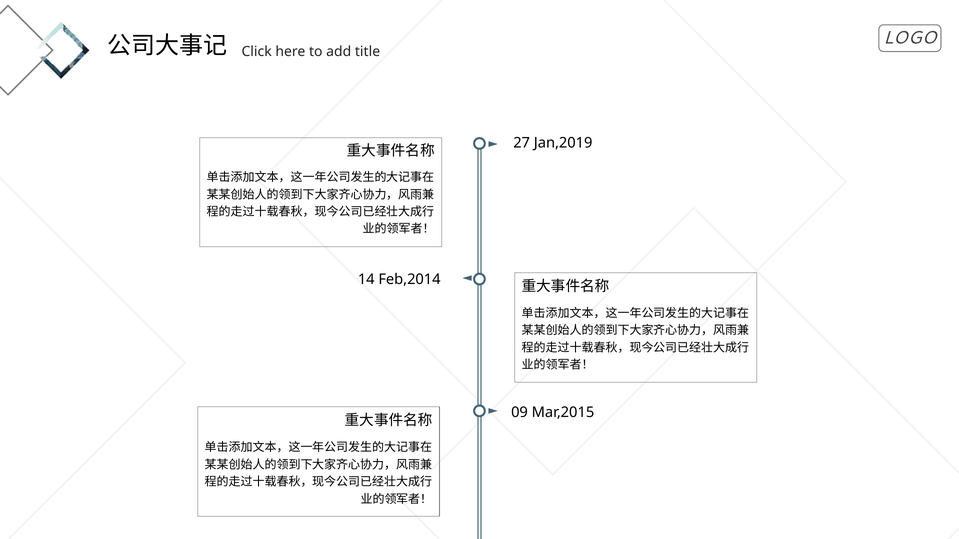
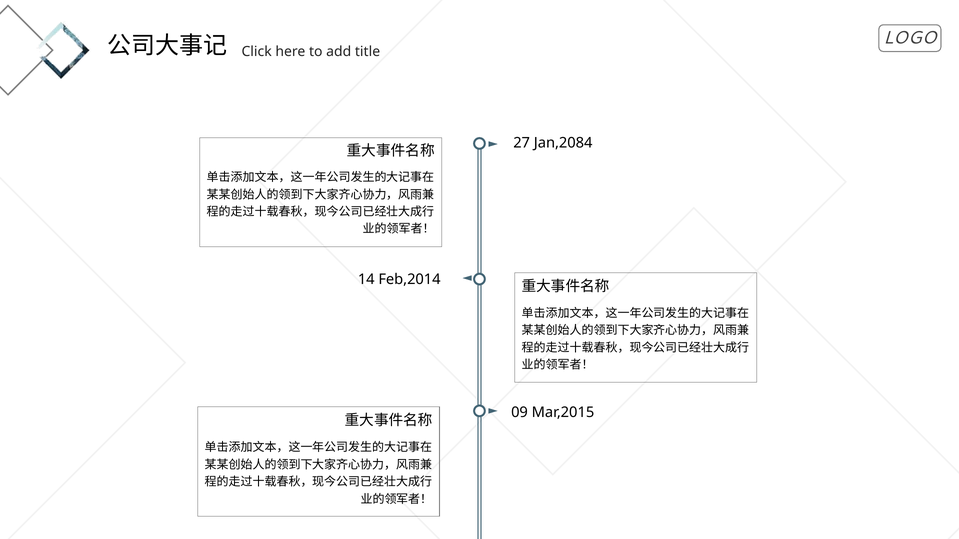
Jan,2019: Jan,2019 -> Jan,2084
